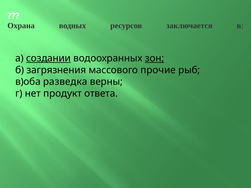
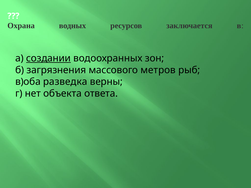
зон underline: present -> none
прочие: прочие -> метров
продукт: продукт -> объекта
